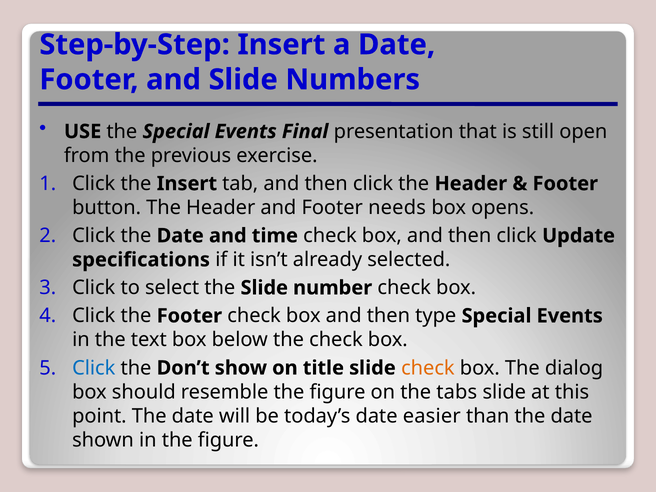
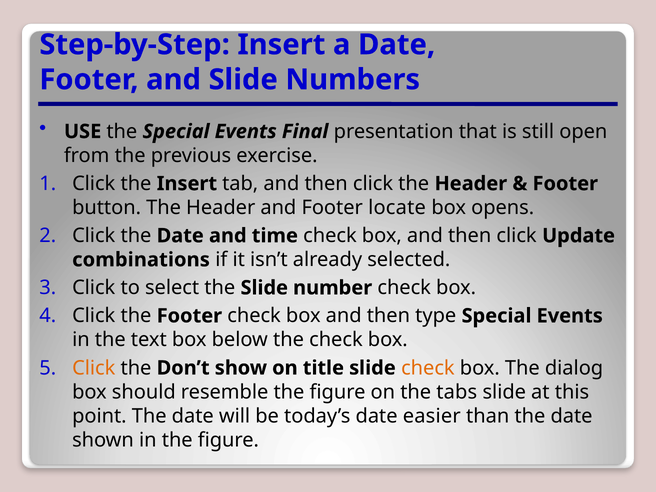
needs: needs -> locate
specifications: specifications -> combinations
Click at (94, 368) colour: blue -> orange
